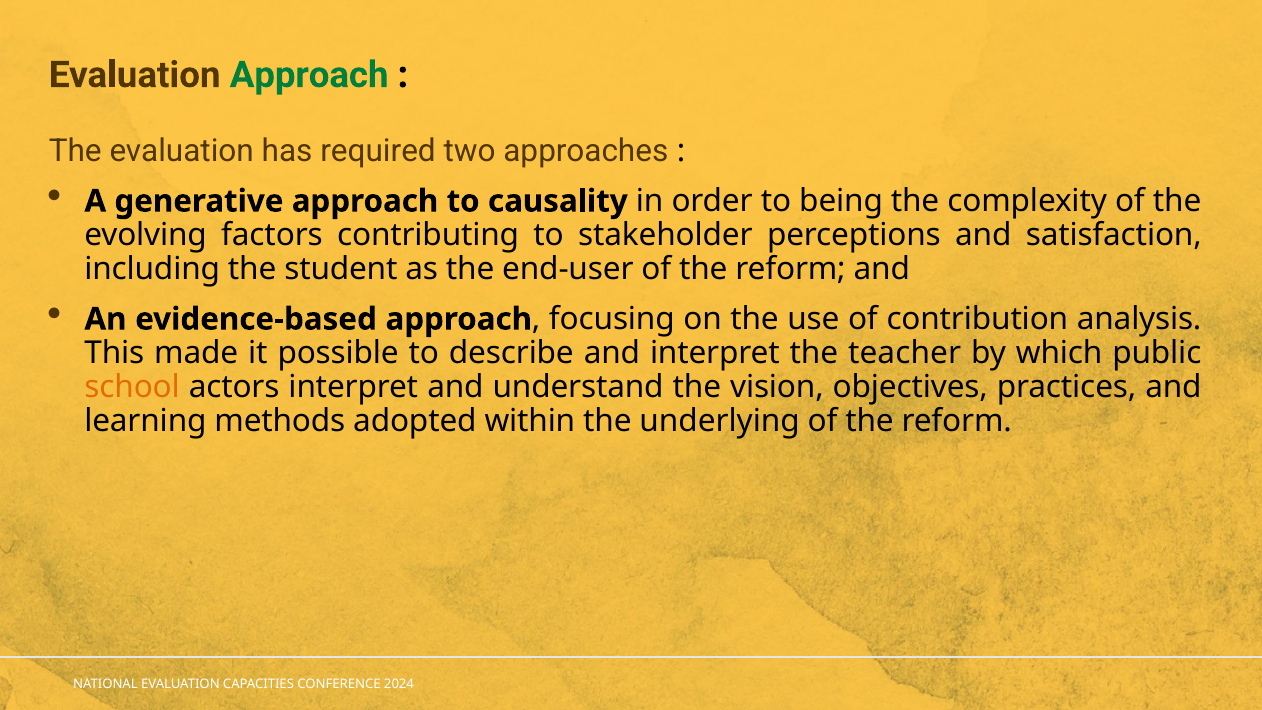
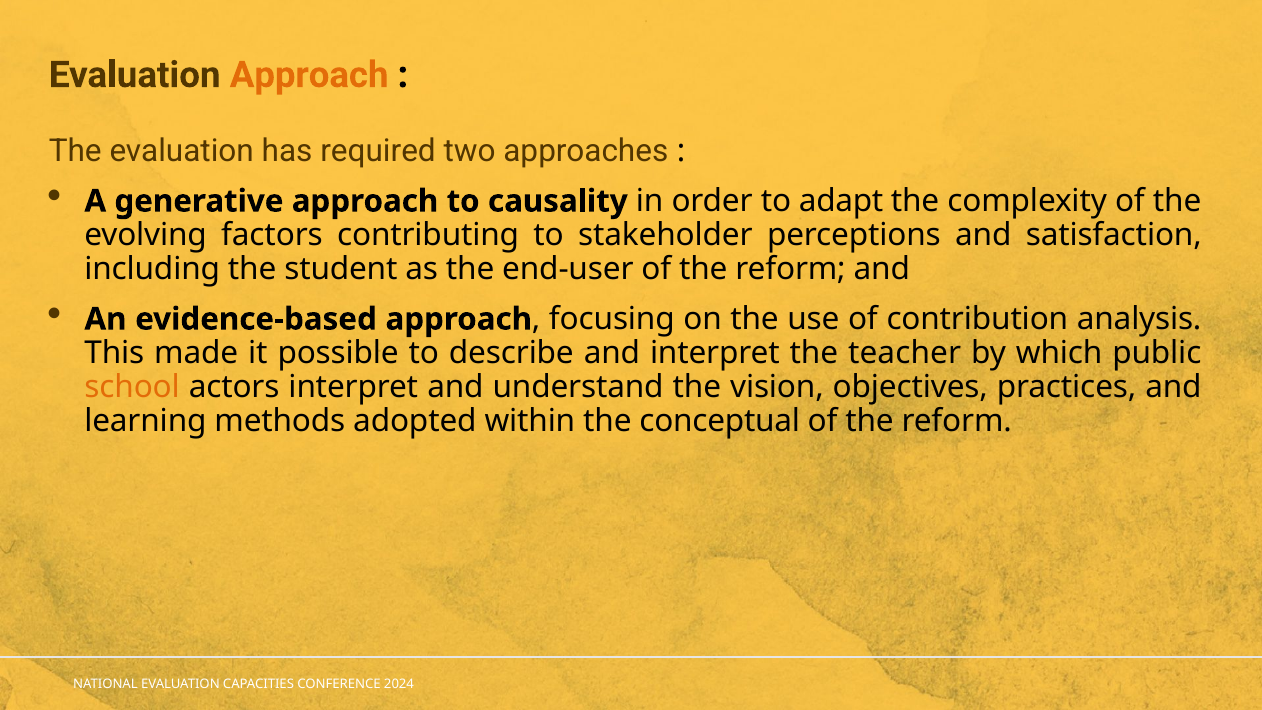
Approach at (309, 75) colour: green -> orange
being: being -> adapt
underlying: underlying -> conceptual
